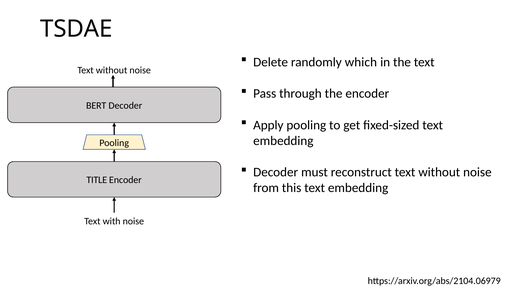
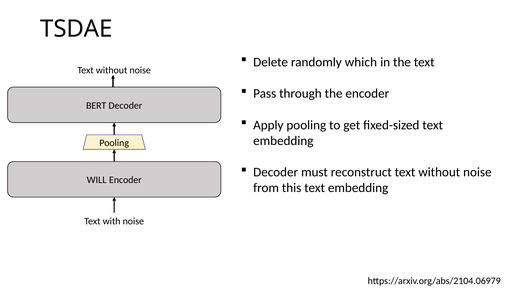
TITLE: TITLE -> WILL
